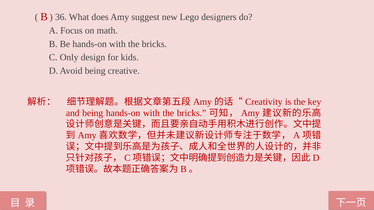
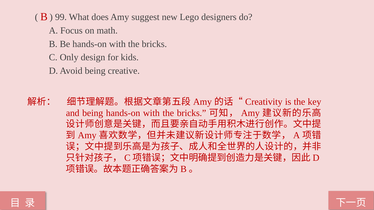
36: 36 -> 99
